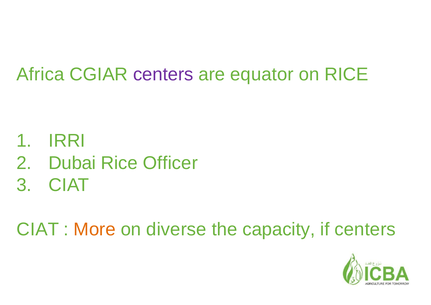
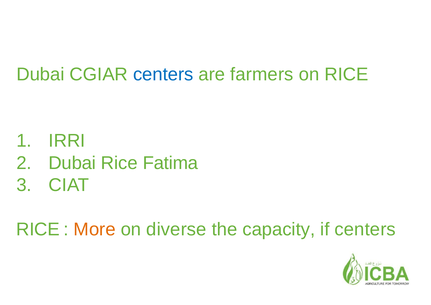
Africa at (40, 74): Africa -> Dubai
centers at (163, 74) colour: purple -> blue
equator: equator -> farmers
Officer: Officer -> Fatima
CIAT at (38, 229): CIAT -> RICE
